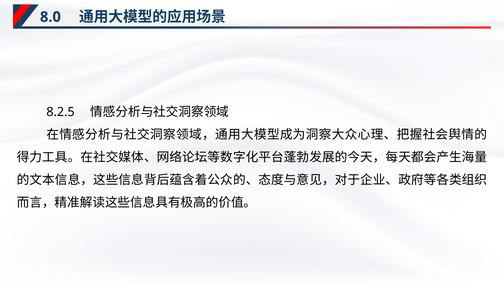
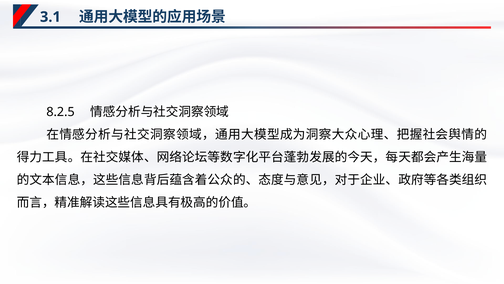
8.0: 8.0 -> 3.1
